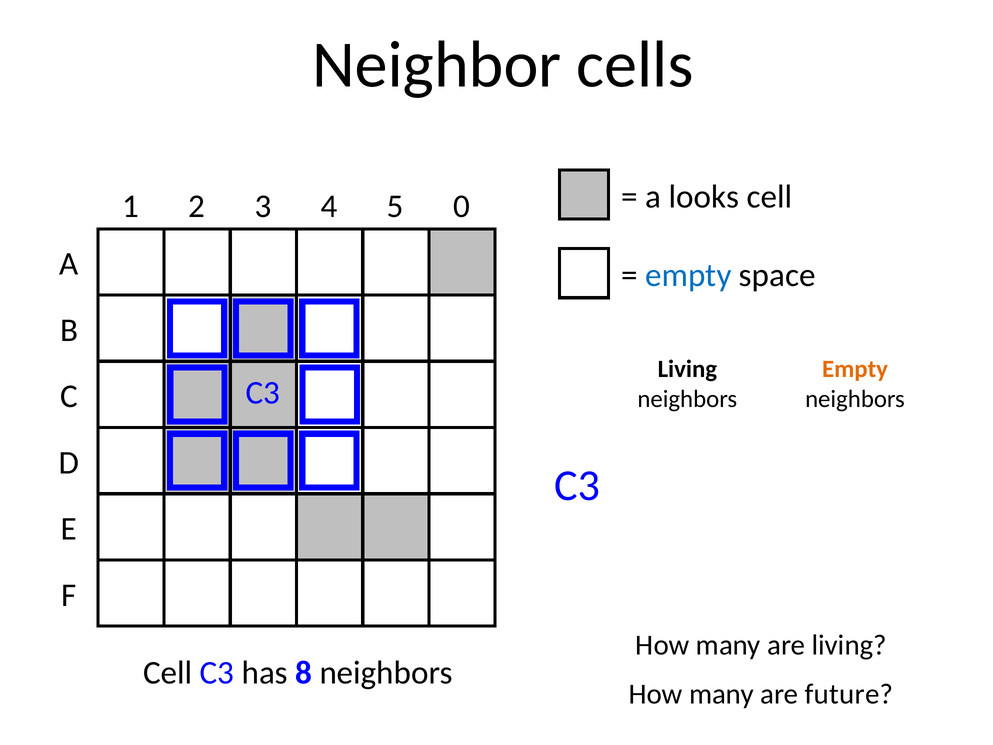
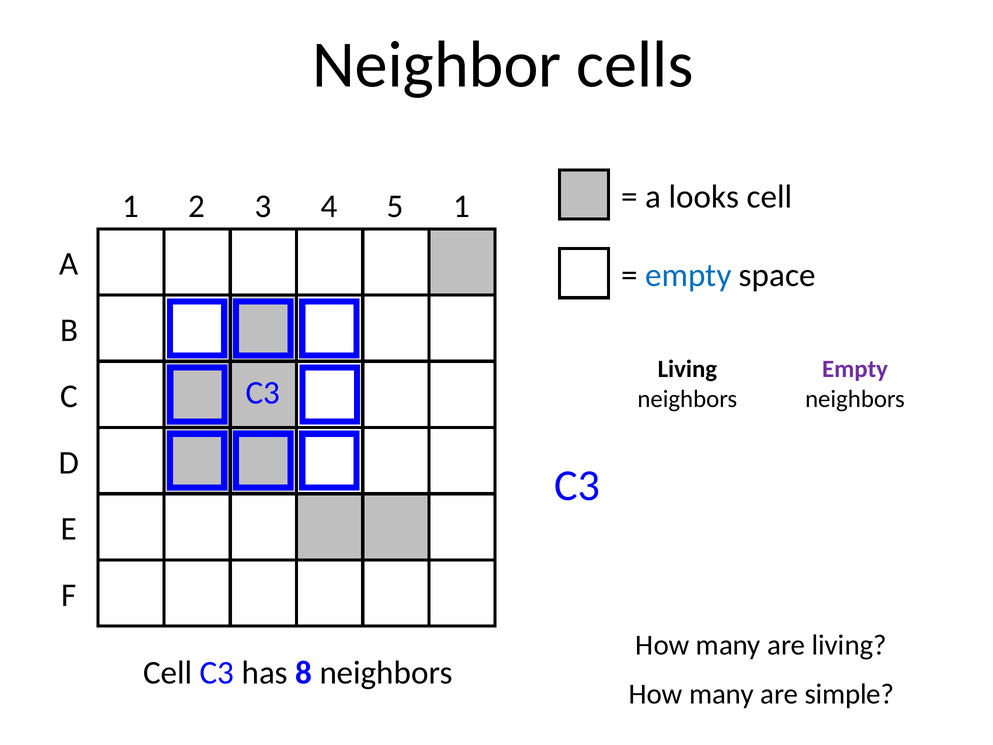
5 0: 0 -> 1
Empty at (855, 369) colour: orange -> purple
future: future -> simple
